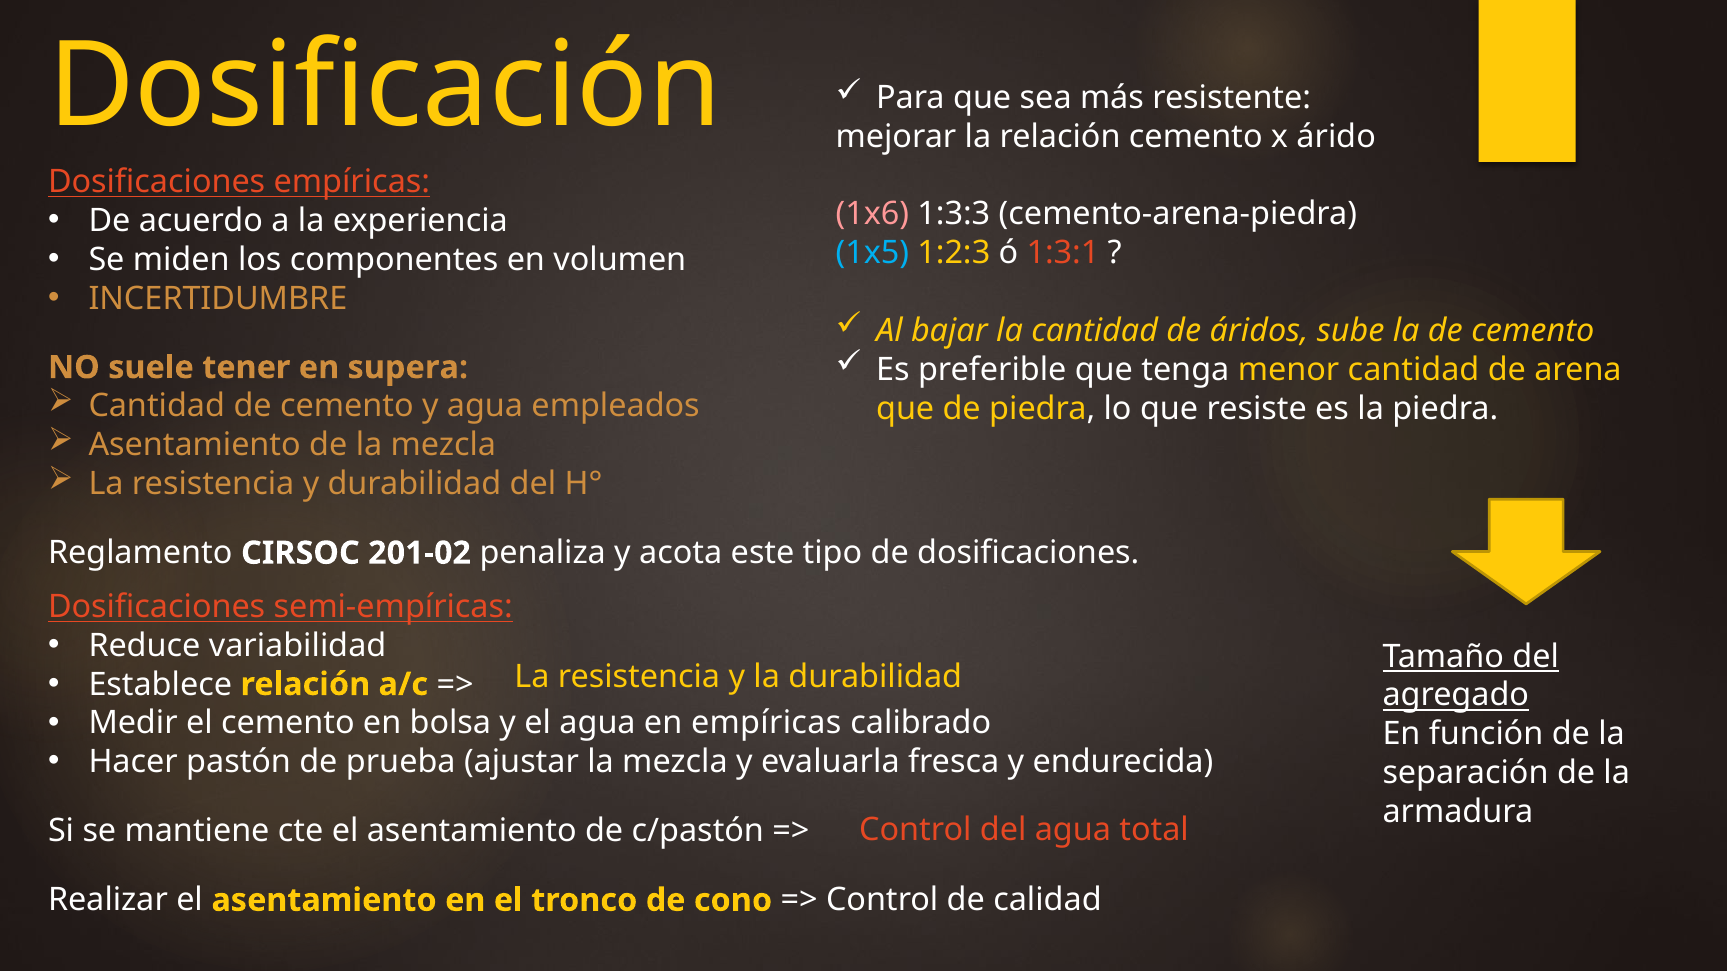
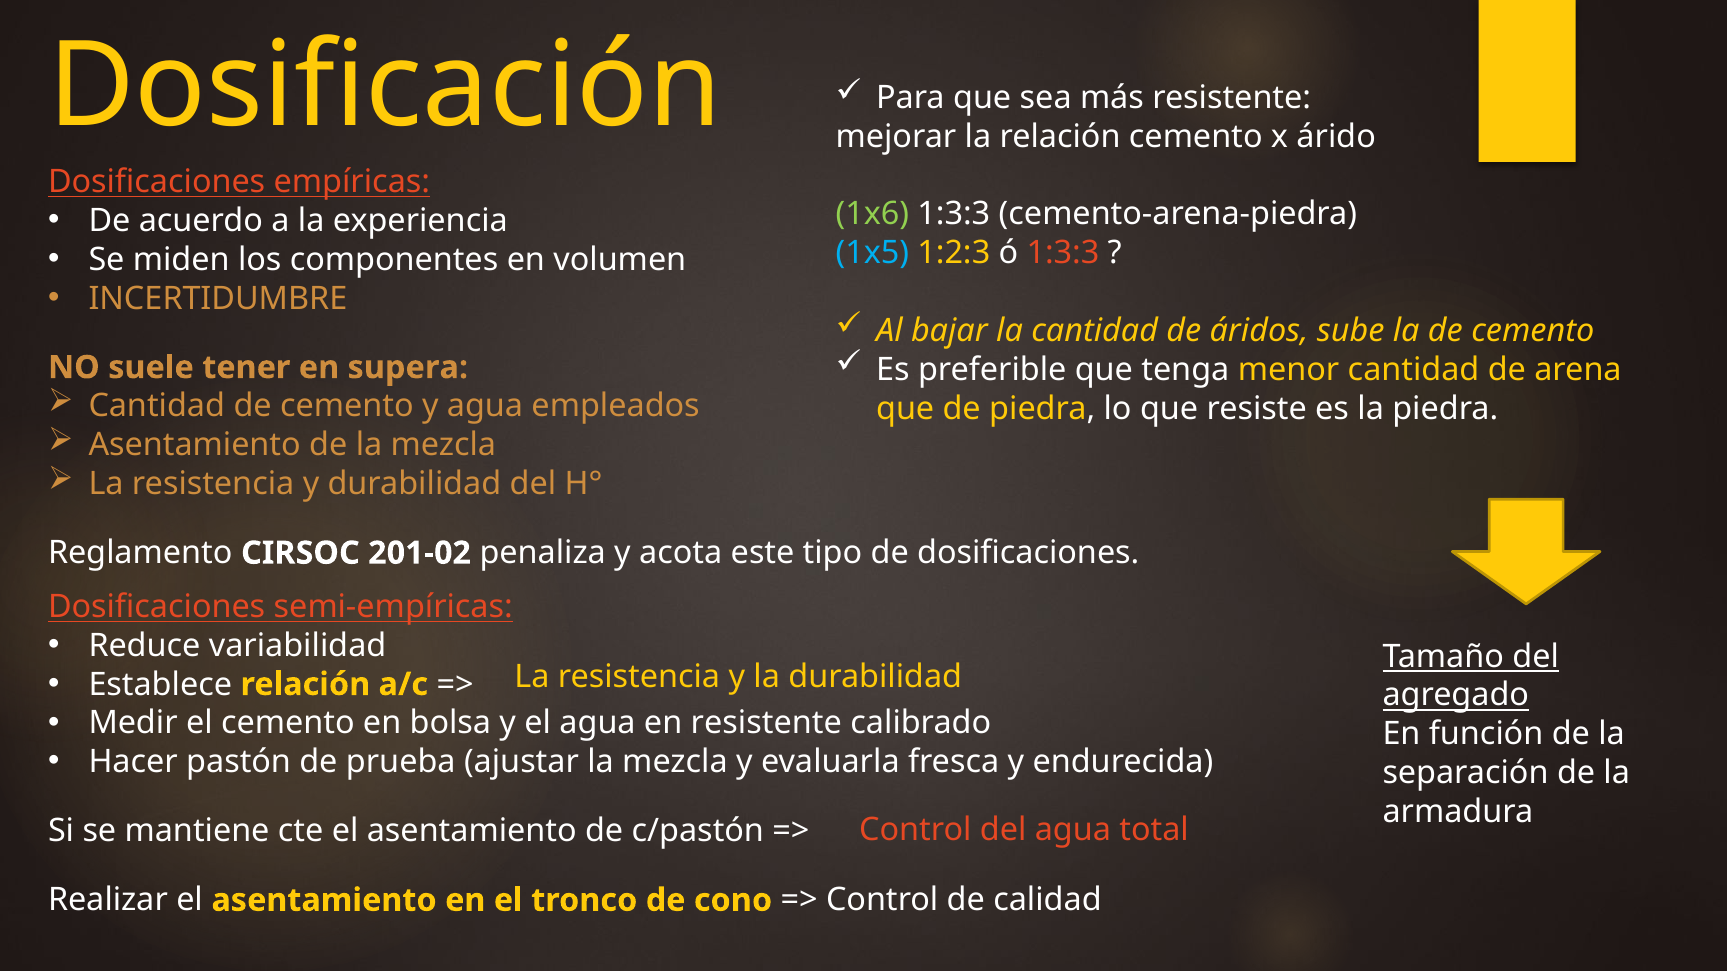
1x6 colour: pink -> light green
ó 1:3:1: 1:3:1 -> 1:3:3
en empíricas: empíricas -> resistente
